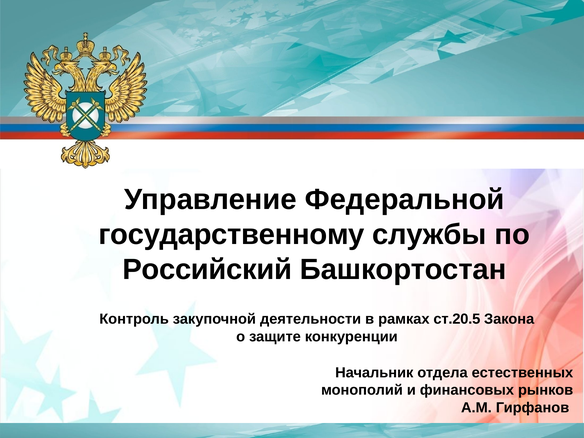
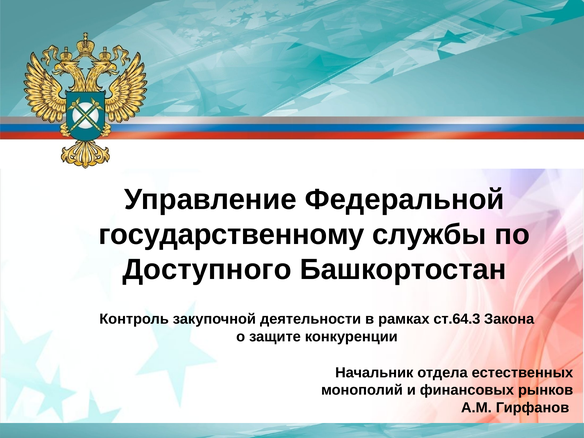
Российский: Российский -> Доступного
ст.20.5: ст.20.5 -> ст.64.3
